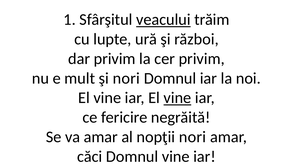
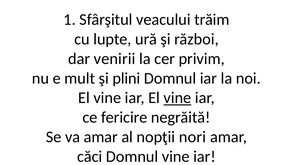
veacului underline: present -> none
dar privim: privim -> venirii
şi nori: nori -> plini
